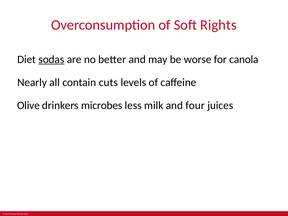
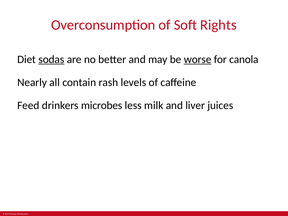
worse underline: none -> present
cuts: cuts -> rash
Olive: Olive -> Feed
four: four -> liver
